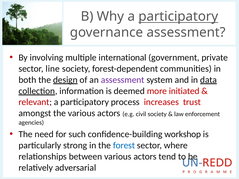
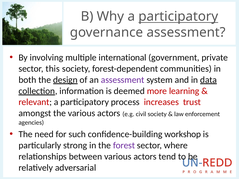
line: line -> this
initiated: initiated -> learning
forest colour: blue -> purple
